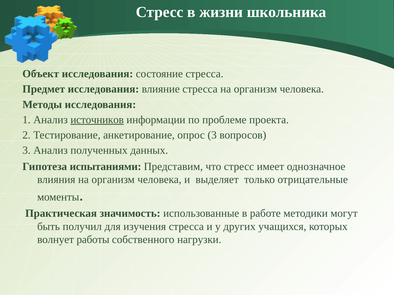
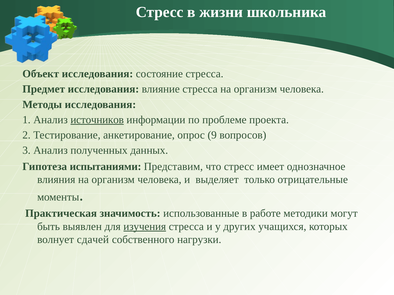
опрос 3: 3 -> 9
получил: получил -> выявлен
изучения underline: none -> present
работы: работы -> сдачей
